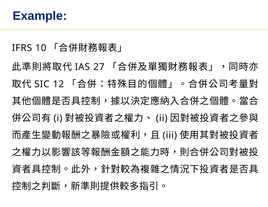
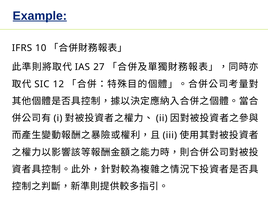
Example underline: none -> present
